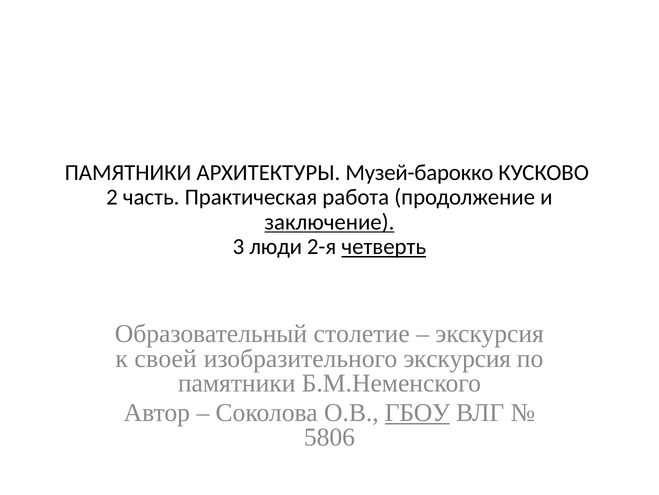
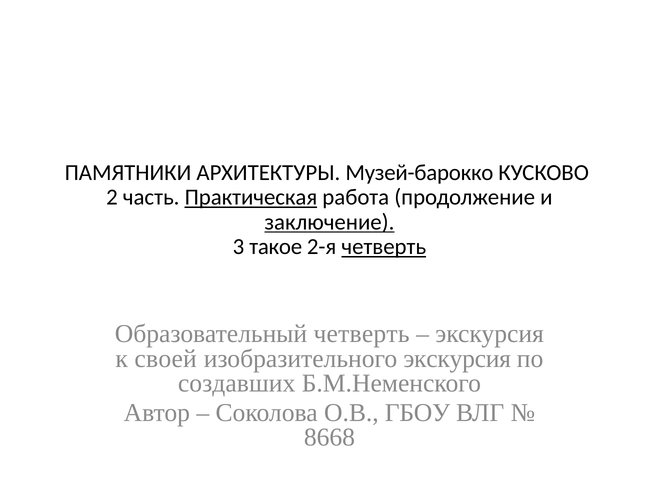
Практическая underline: none -> present
люди: люди -> такое
Образовательный столетие: столетие -> четверть
памятники at (237, 383): памятники -> создавших
ГБОУ underline: present -> none
5806: 5806 -> 8668
